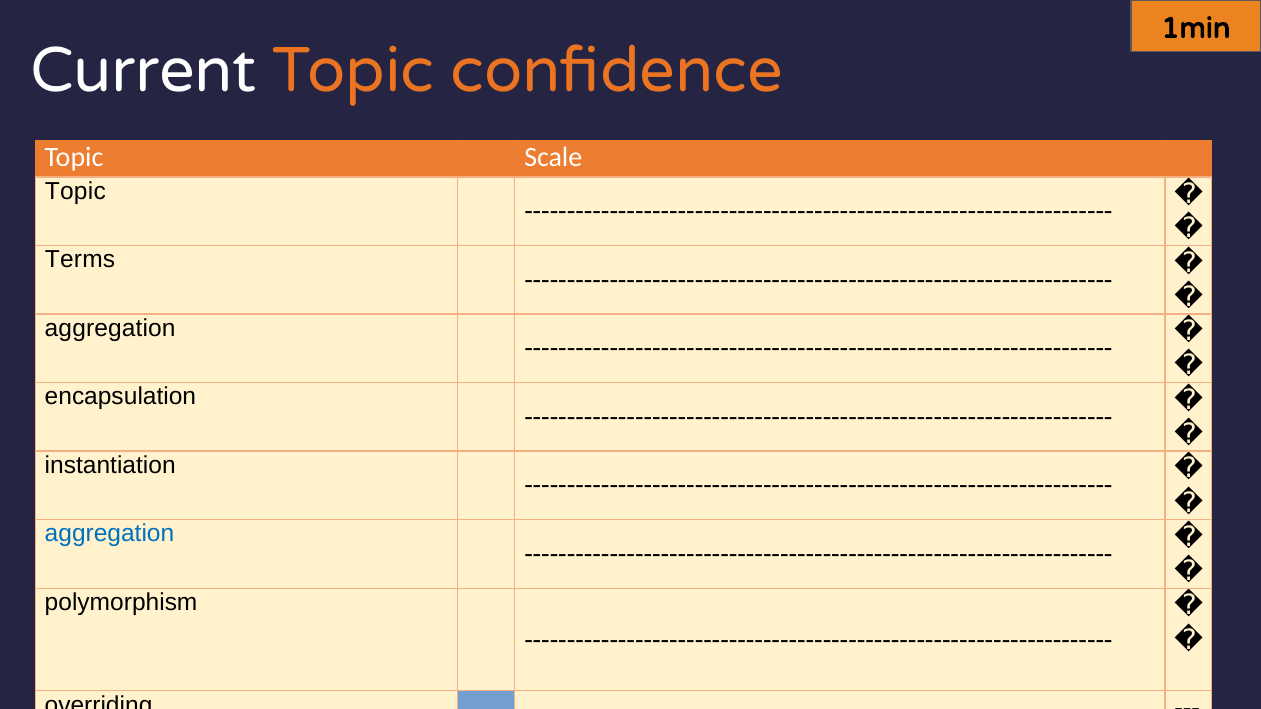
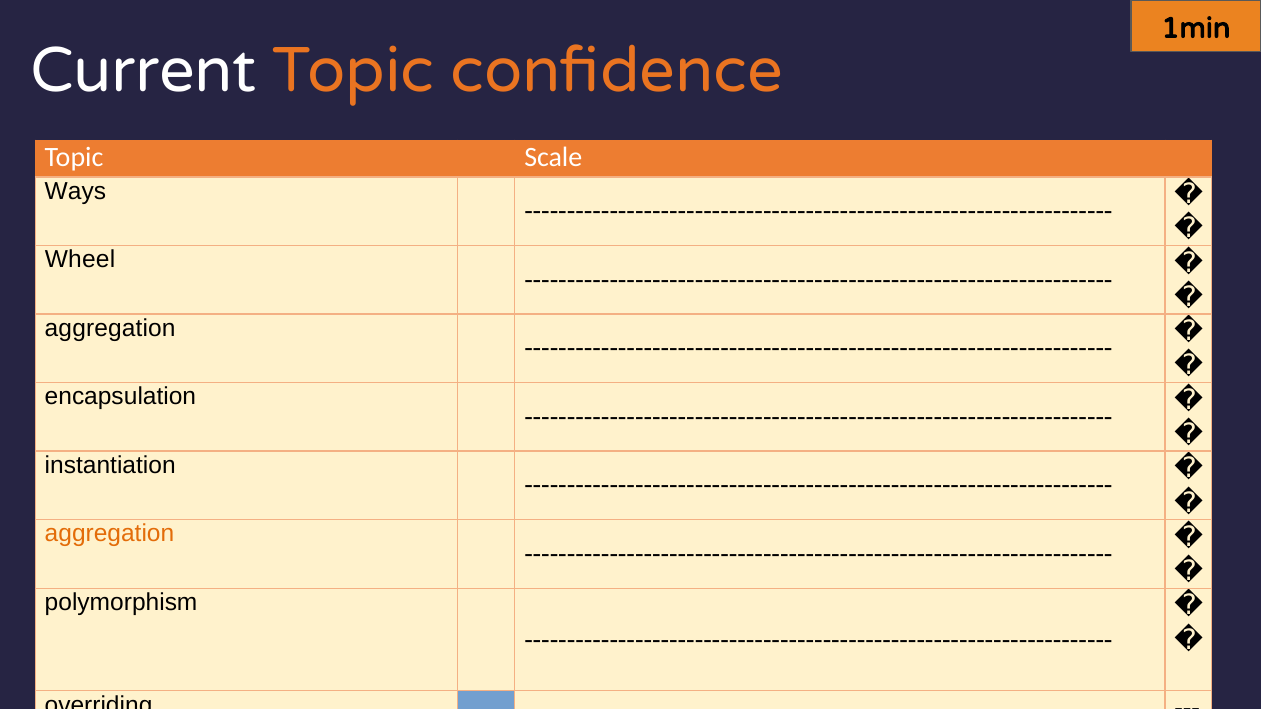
Topic at (75, 191): Topic -> Ways
Terms: Terms -> Wheel
aggregation at (109, 534) colour: blue -> orange
